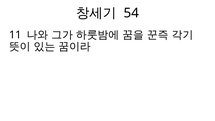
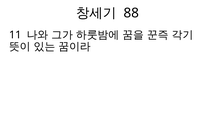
54: 54 -> 88
